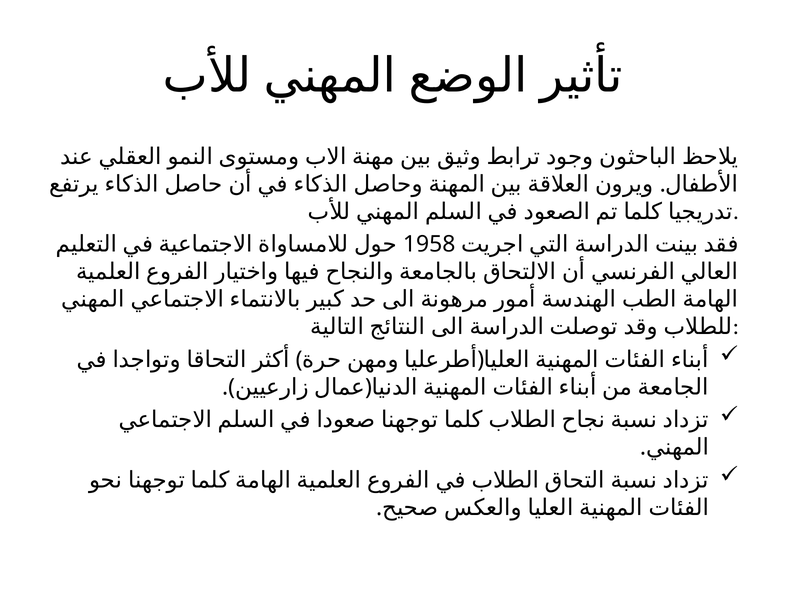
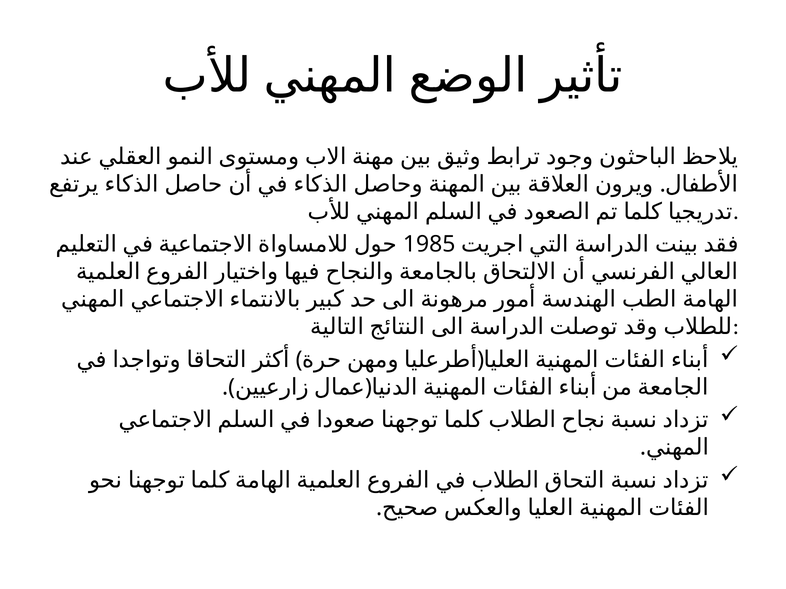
1958: 1958 -> 1985
